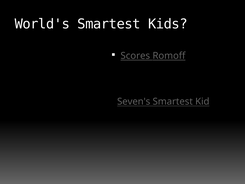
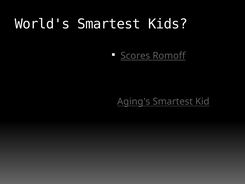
Seven's: Seven's -> Aging's
